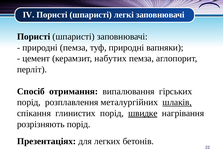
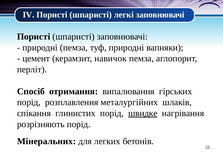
набутих: набутих -> навичок
шлаків underline: present -> none
Презентаціях: Презентаціях -> Мінеральних
